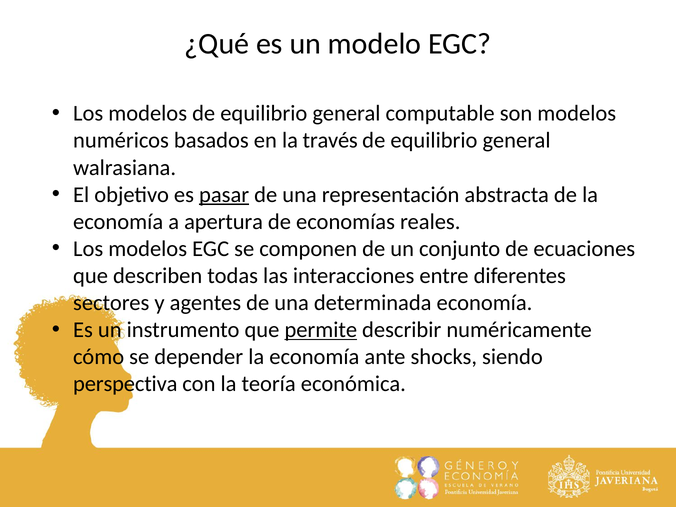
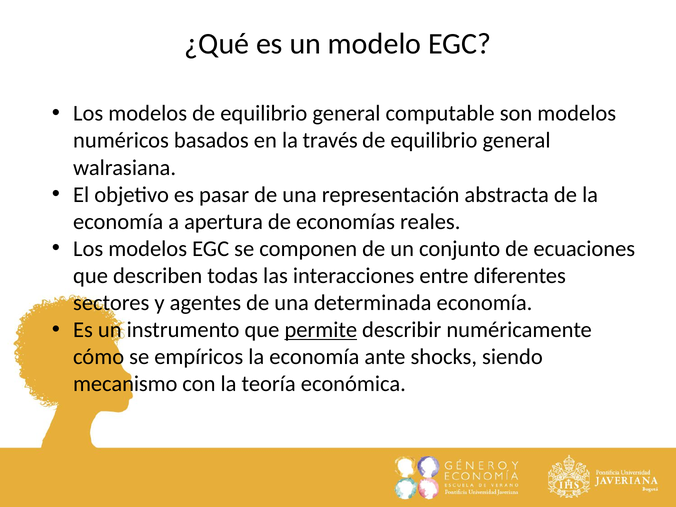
pasar underline: present -> none
depender: depender -> empíricos
perspectiva: perspectiva -> mecanismo
